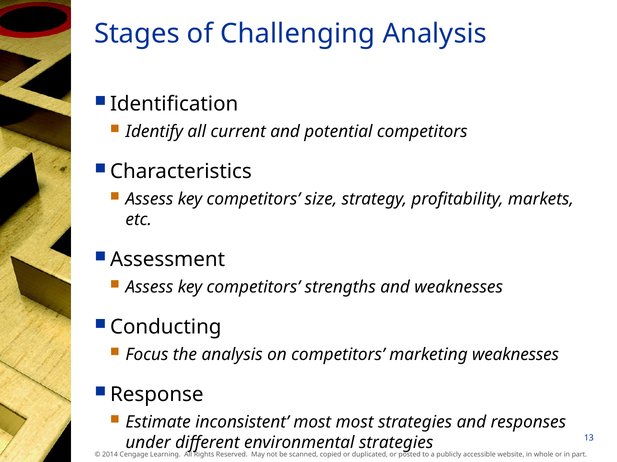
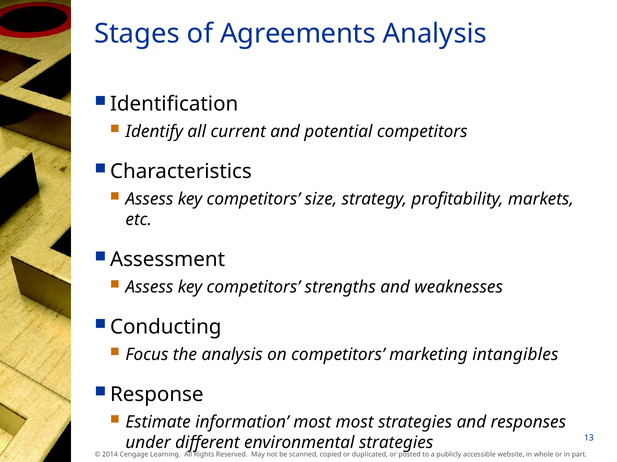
Challenging: Challenging -> Agreements
marketing weaknesses: weaknesses -> intangibles
inconsistent: inconsistent -> information
